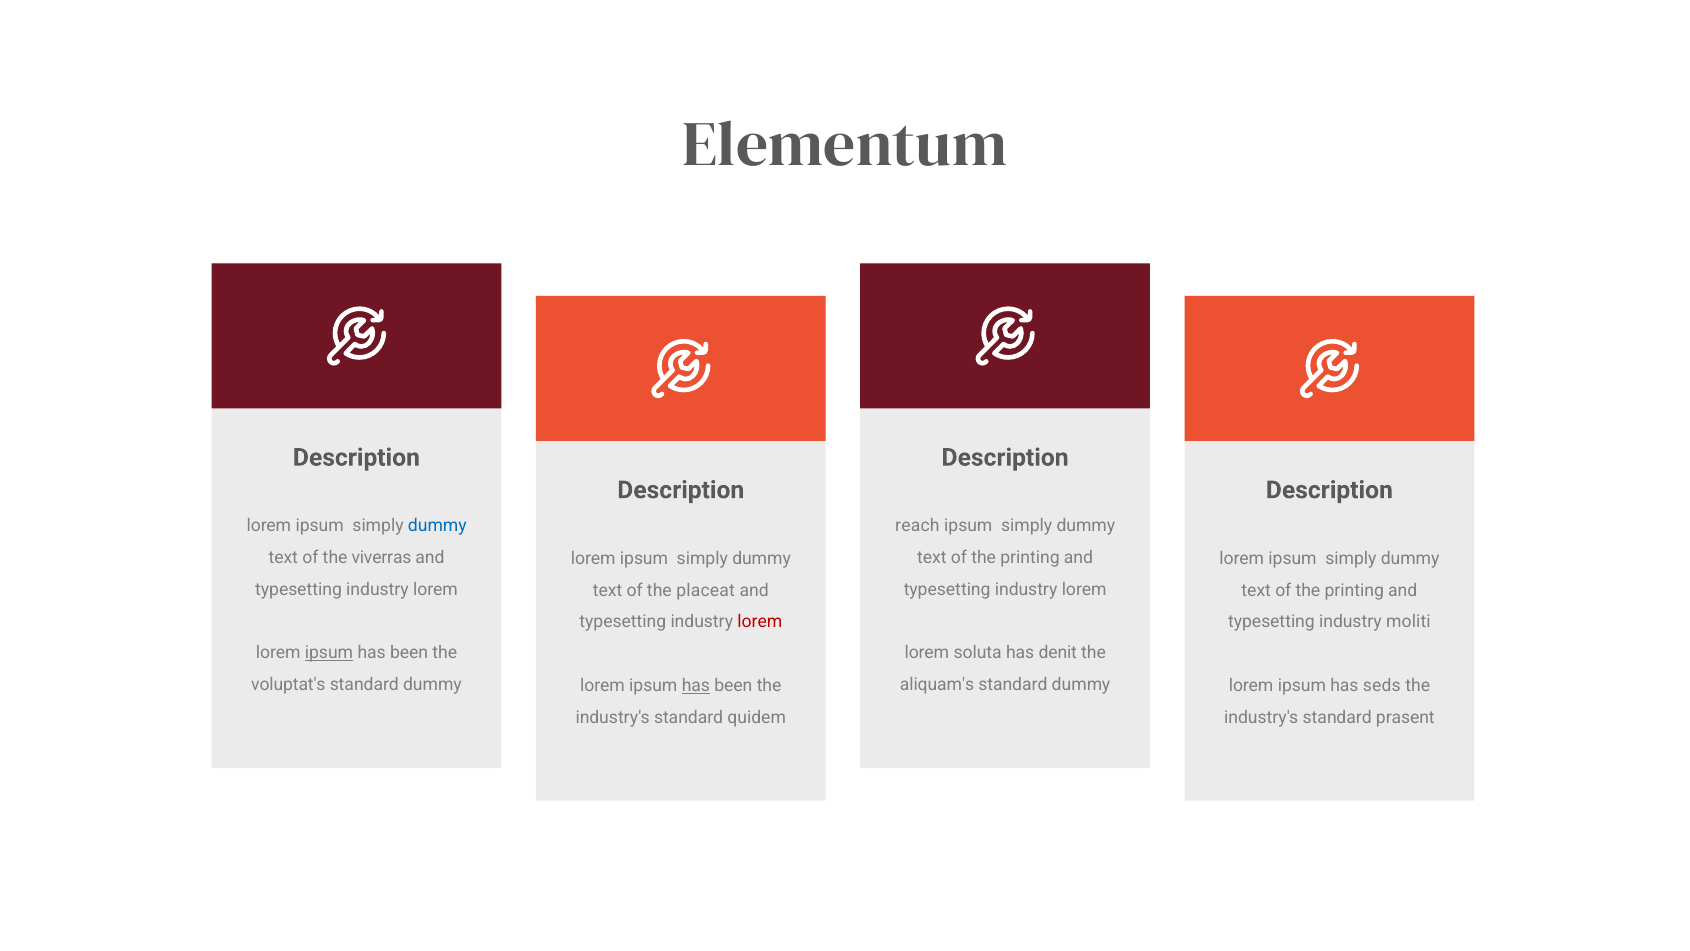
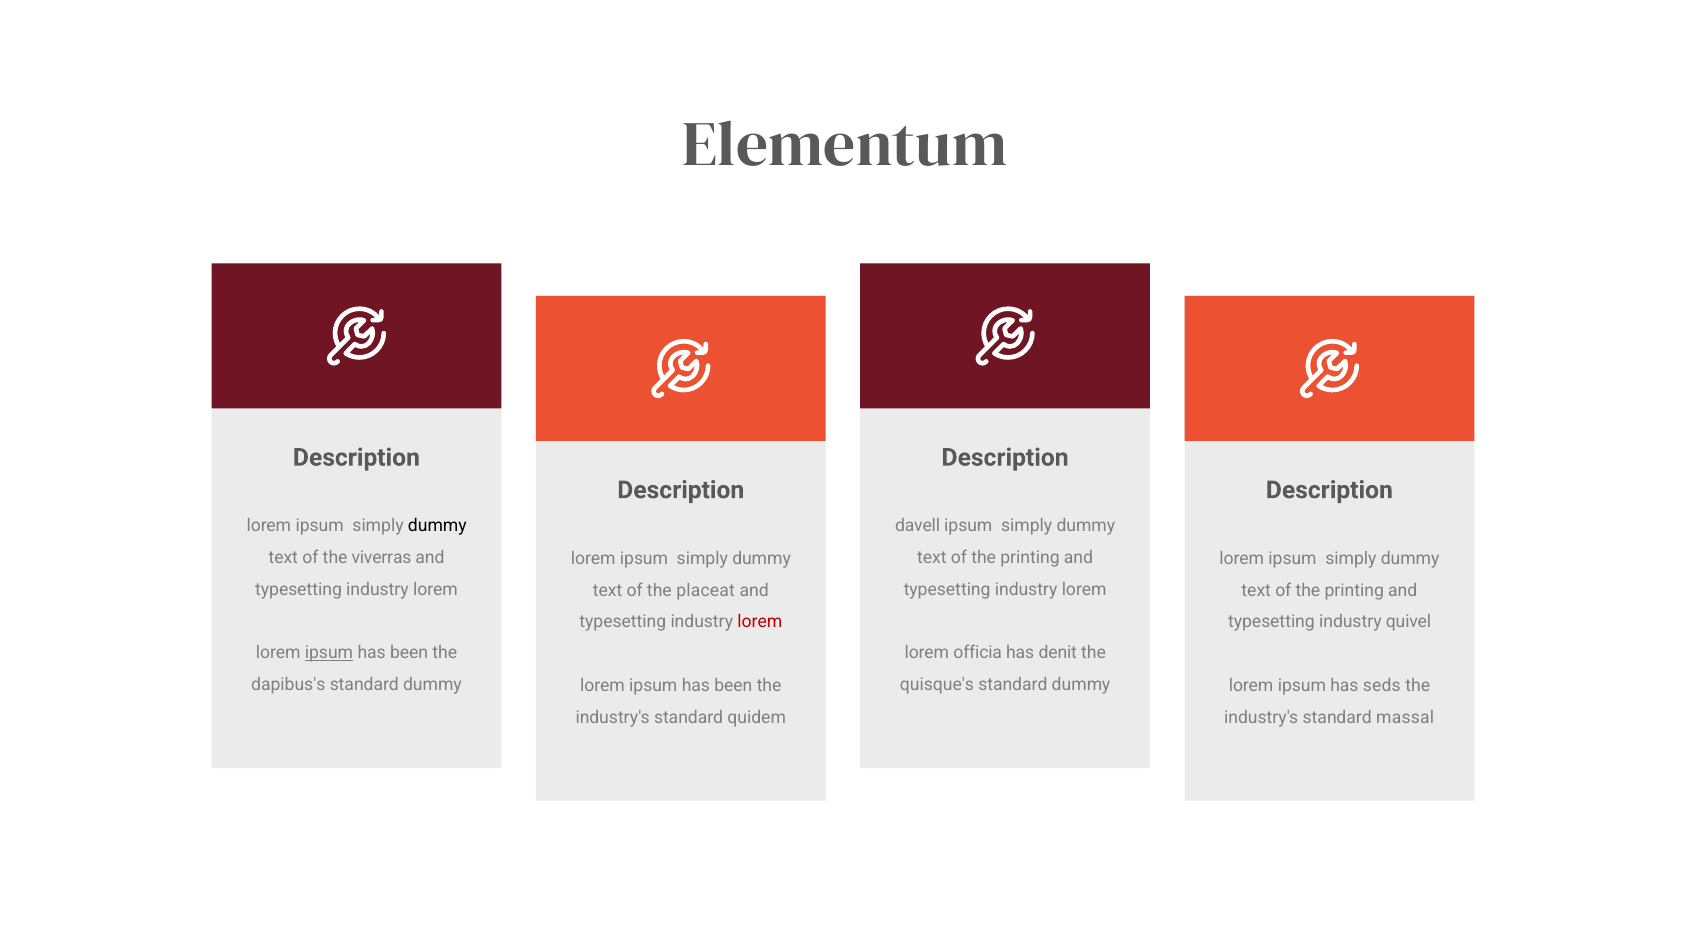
dummy at (437, 526) colour: blue -> black
reach: reach -> davell
moliti: moliti -> quivel
soluta: soluta -> officia
voluptat's: voluptat's -> dapibus's
aliquam's: aliquam's -> quisque's
has at (696, 685) underline: present -> none
prasent: prasent -> massal
